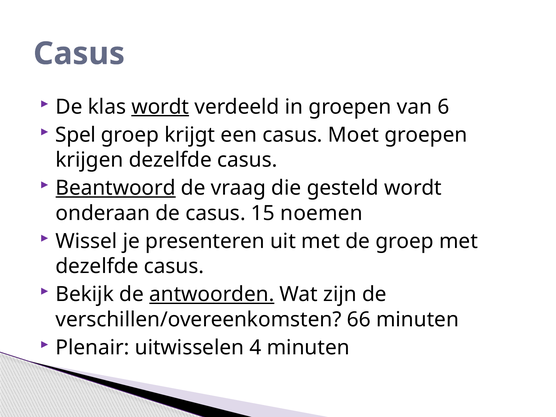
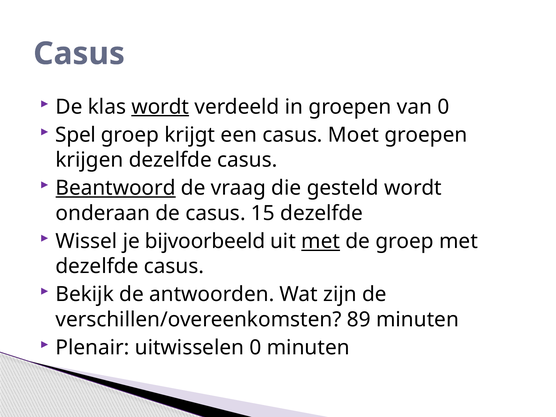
van 6: 6 -> 0
15 noemen: noemen -> dezelfde
presenteren: presenteren -> bijvoorbeeld
met at (321, 241) underline: none -> present
antwoorden underline: present -> none
66: 66 -> 89
uitwisselen 4: 4 -> 0
